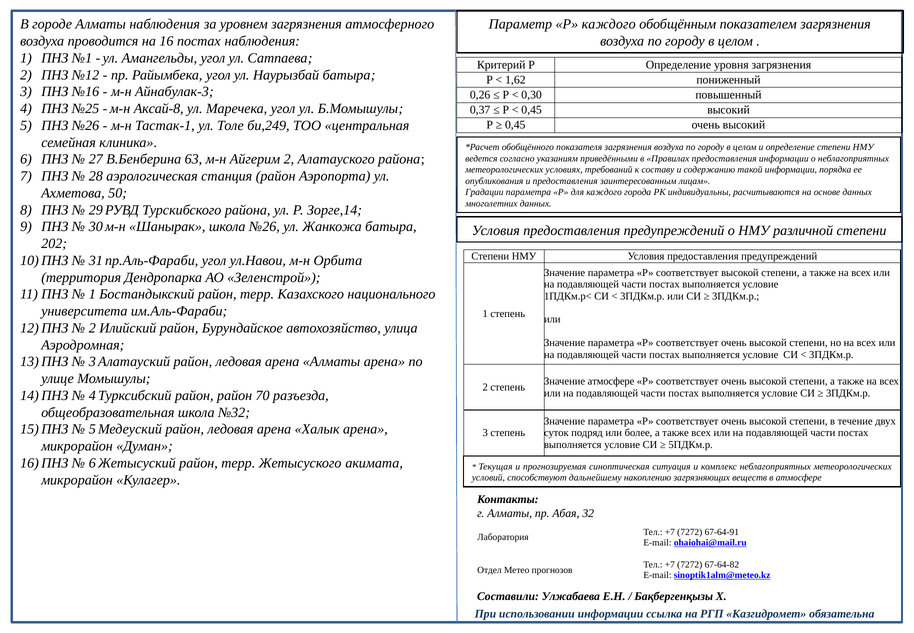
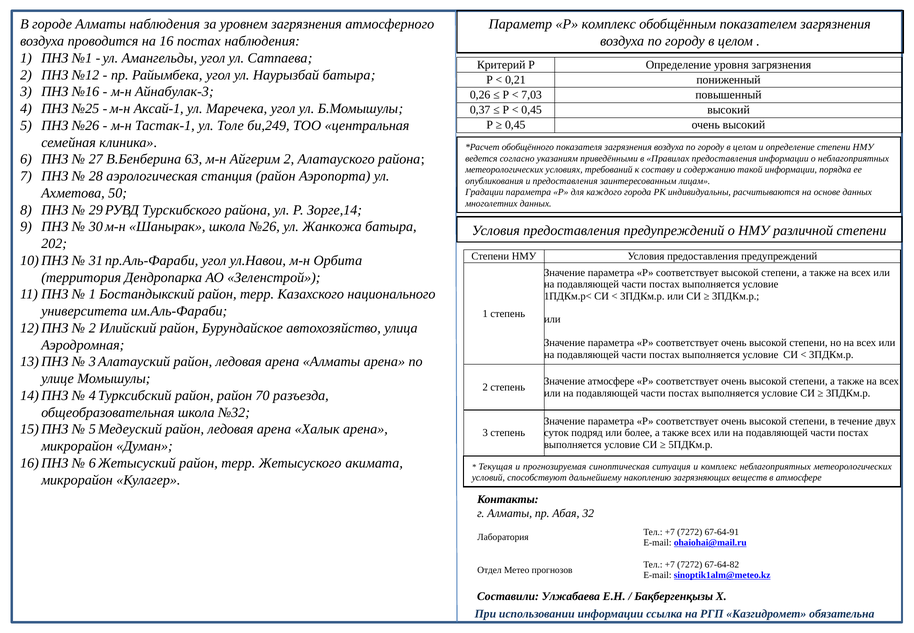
Р каждого: каждого -> комплекс
1,62: 1,62 -> 0,21
0,30: 0,30 -> 7,03
Аксай-8: Аксай-8 -> Аксай-1
